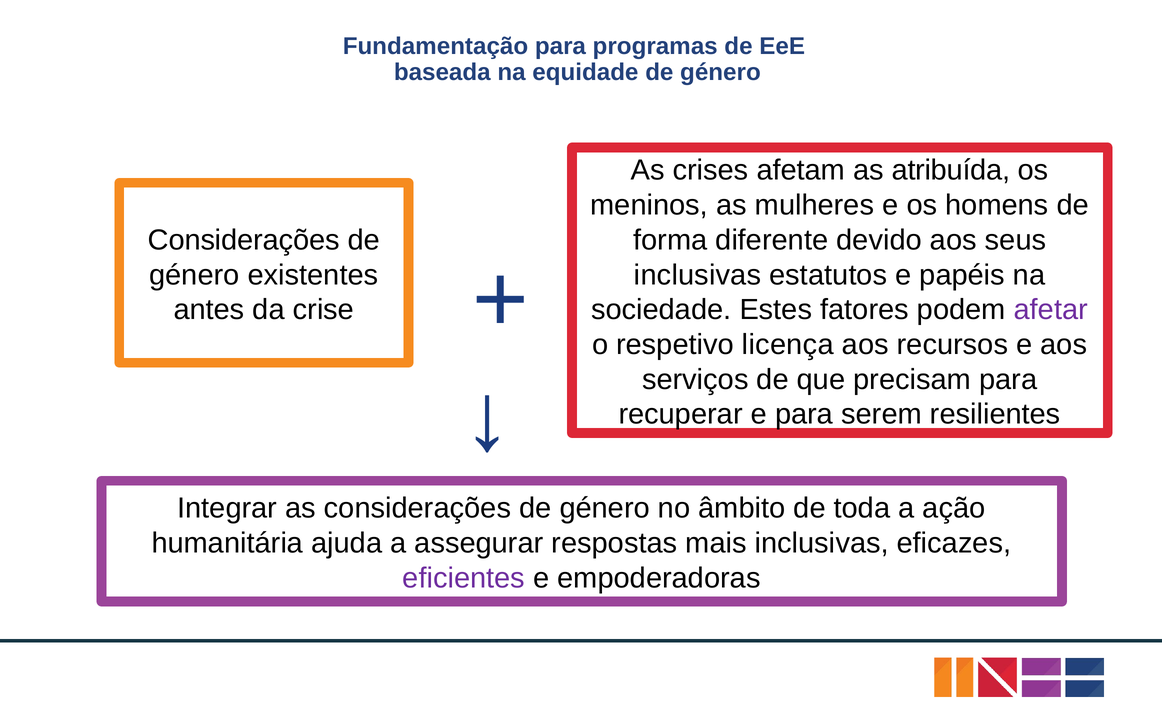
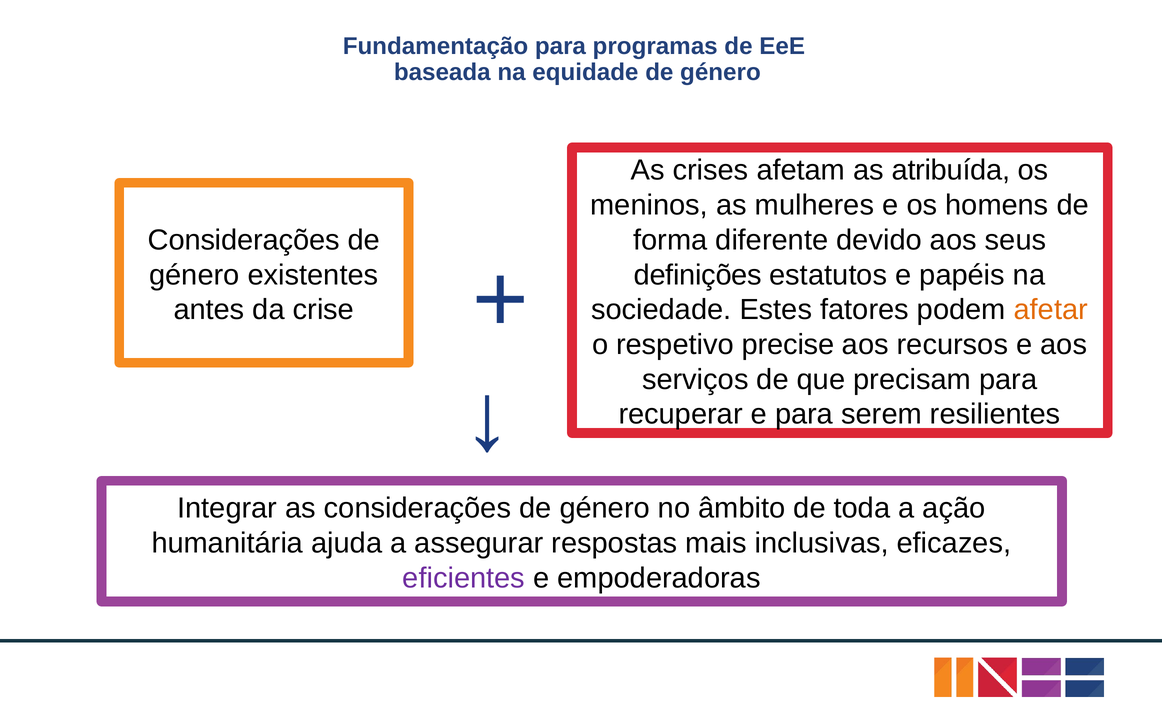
inclusivas at (698, 275): inclusivas -> definições
afetar colour: purple -> orange
licença: licença -> precise
